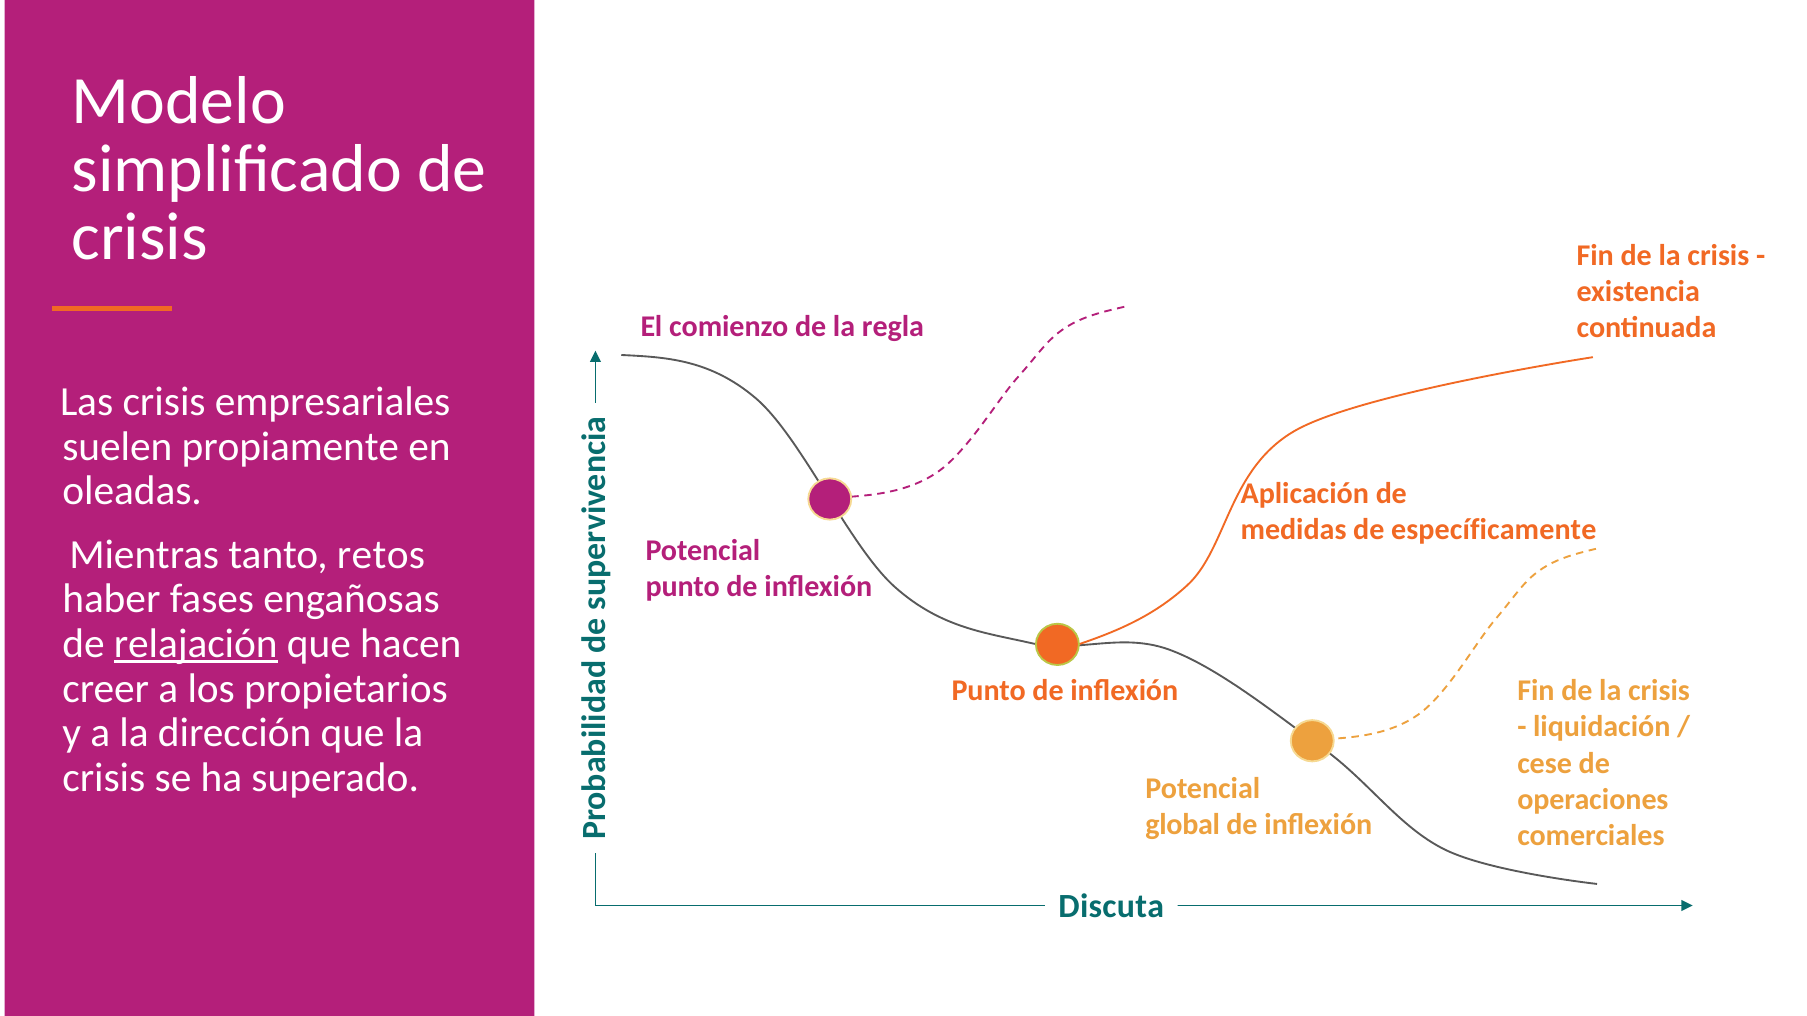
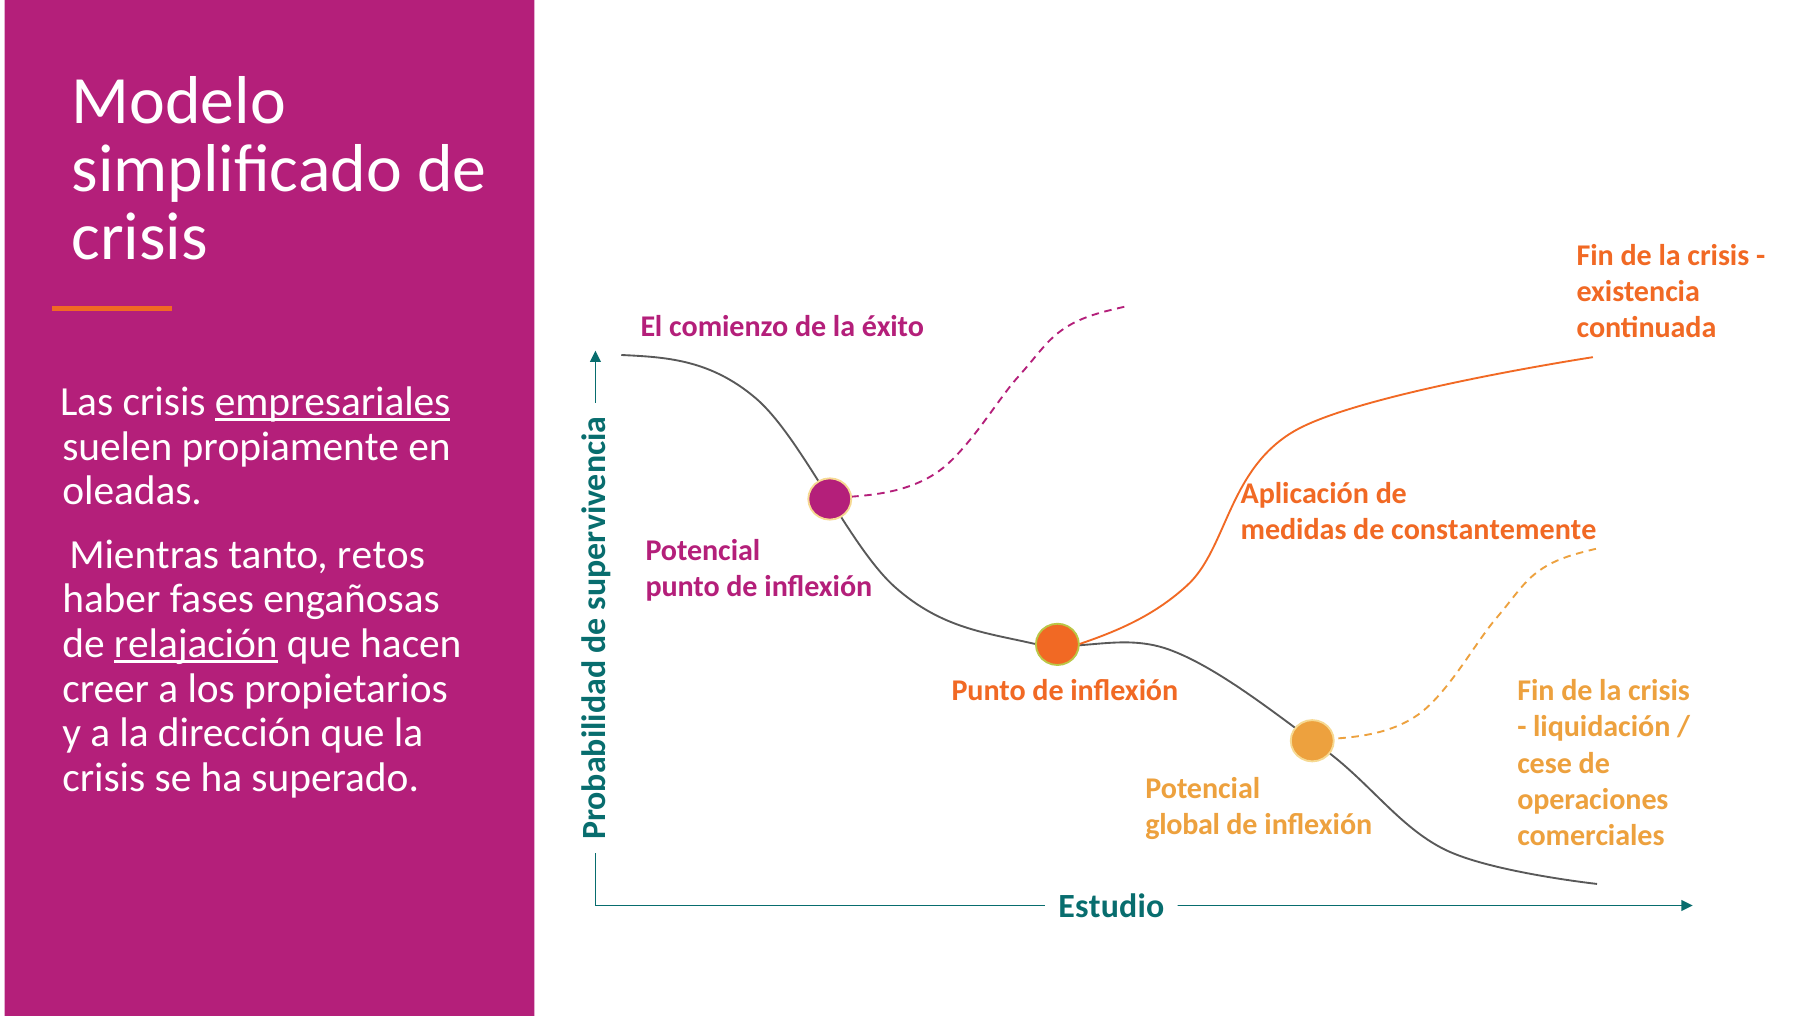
regla: regla -> éxito
empresariales underline: none -> present
específicamente: específicamente -> constantemente
Discuta: Discuta -> Estudio
